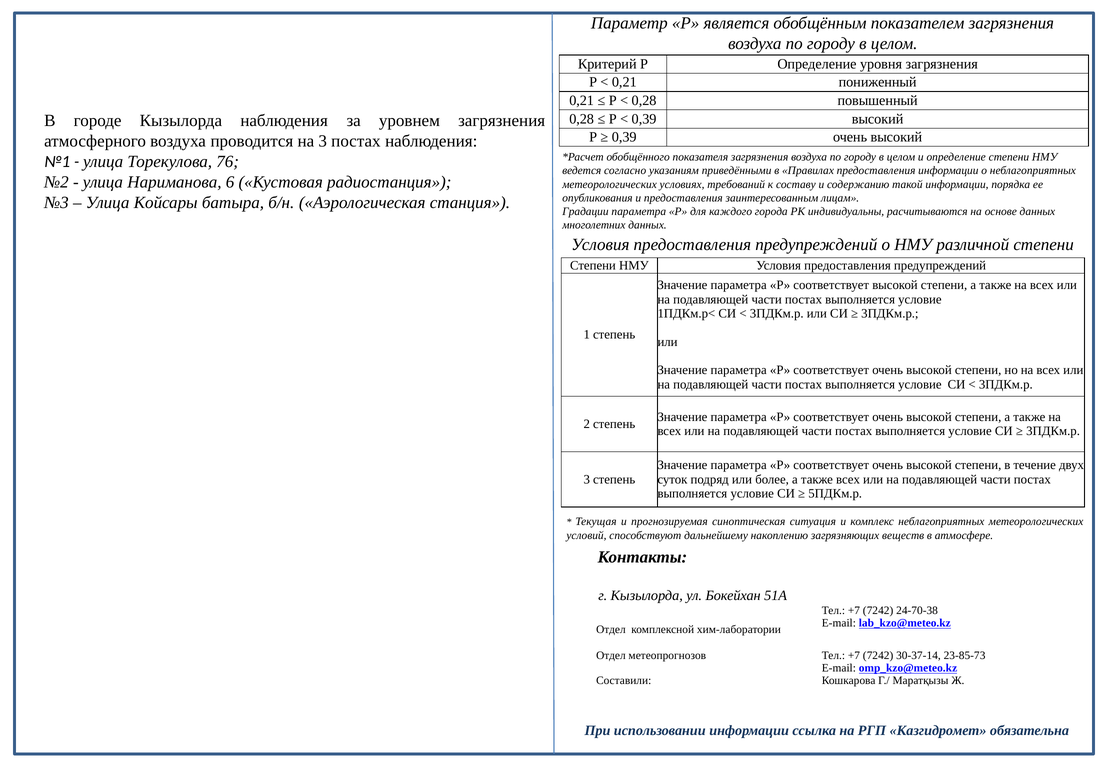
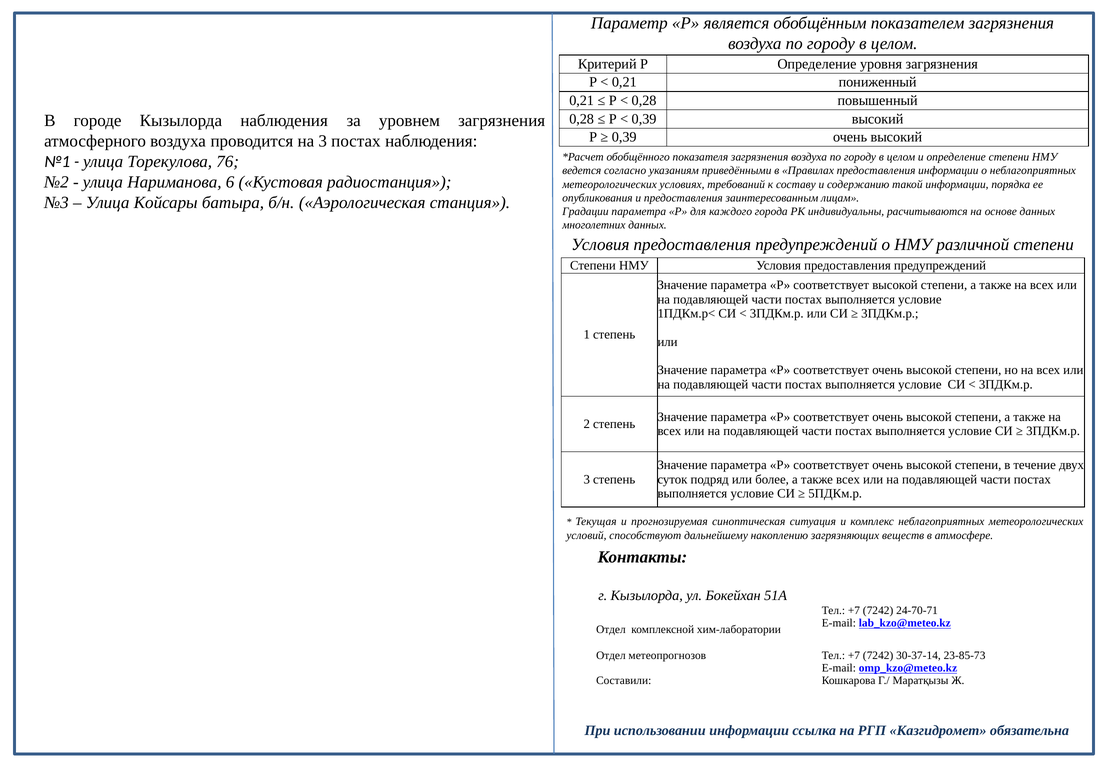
24-70-38: 24-70-38 -> 24-70-71
